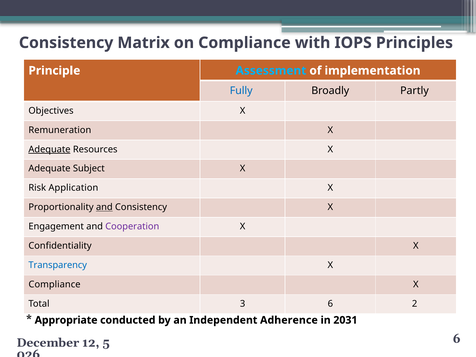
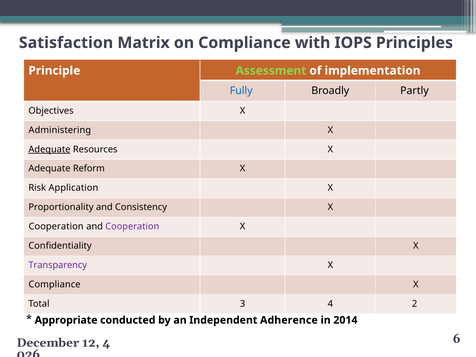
Consistency at (66, 43): Consistency -> Satisfaction
Assessment colour: light blue -> light green
Remuneration: Remuneration -> Administering
Subject: Subject -> Reform
and at (104, 207) underline: present -> none
Engagement at (56, 226): Engagement -> Cooperation
Transparency colour: blue -> purple
3 6: 6 -> 4
2031: 2031 -> 2014
5 at (106, 343): 5 -> 4
